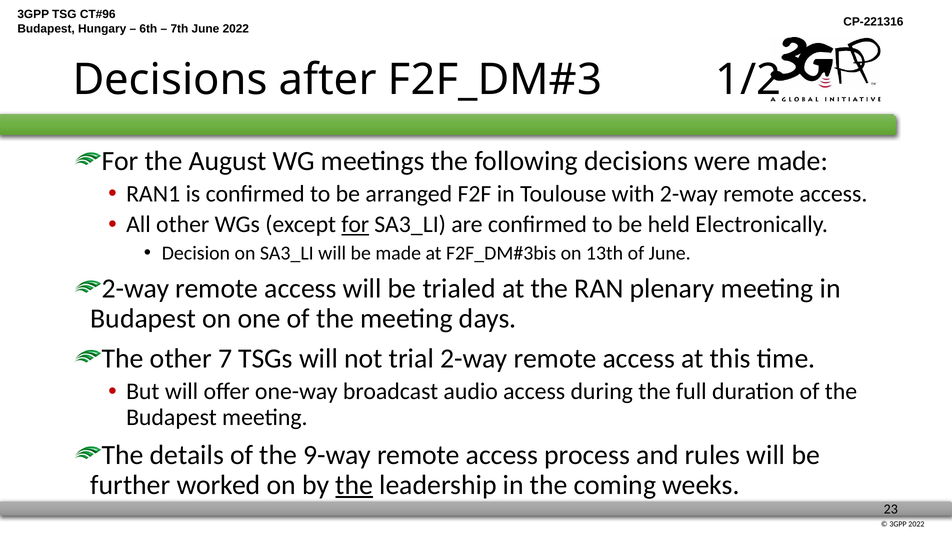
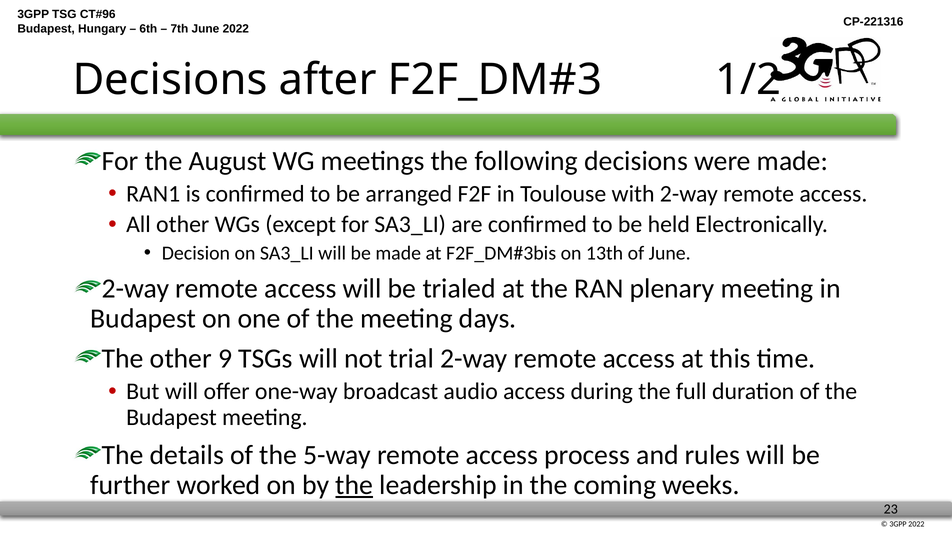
for at (355, 224) underline: present -> none
7: 7 -> 9
9-way: 9-way -> 5-way
